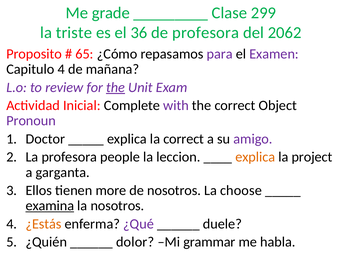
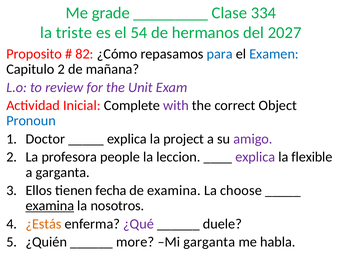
299: 299 -> 334
36: 36 -> 54
de profesora: profesora -> hermanos
2062: 2062 -> 2027
65: 65 -> 82
para colour: purple -> blue
Examen colour: purple -> blue
Capitulo 4: 4 -> 2
the at (116, 88) underline: present -> none
Pronoun colour: purple -> blue
la correct: correct -> project
explica at (255, 157) colour: orange -> purple
project: project -> flexible
more: more -> fecha
de nosotros: nosotros -> examina
dolor: dolor -> more
Mi grammar: grammar -> garganta
